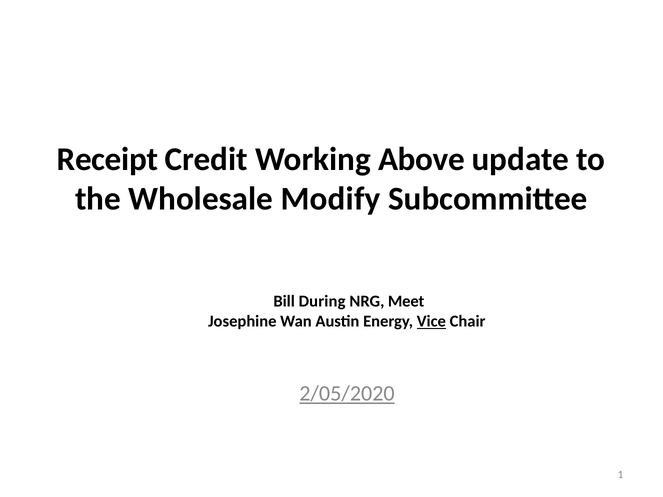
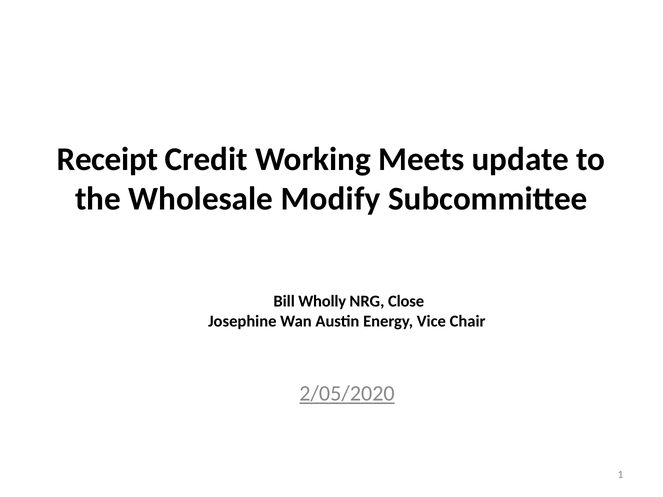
Above: Above -> Meets
During: During -> Wholly
Meet: Meet -> Close
Vice underline: present -> none
